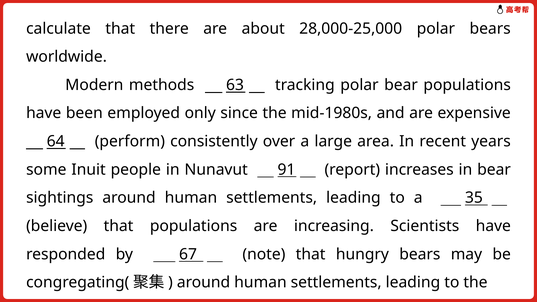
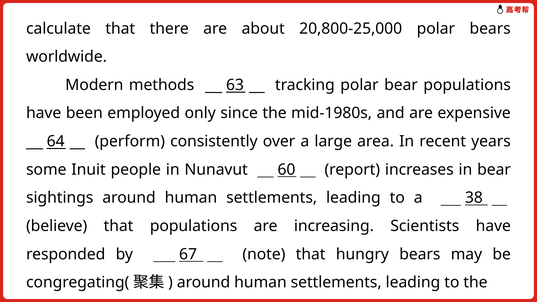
28,000-25,000: 28,000-25,000 -> 20,800-25,000
91: 91 -> 60
35: 35 -> 38
